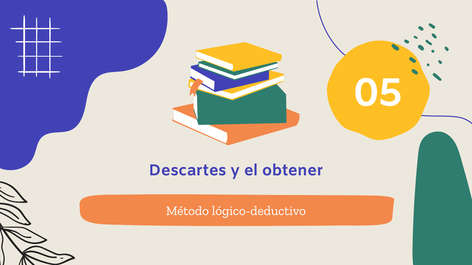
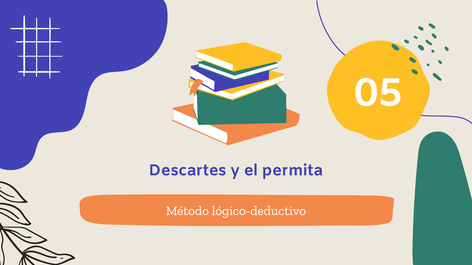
obtener: obtener -> permita
